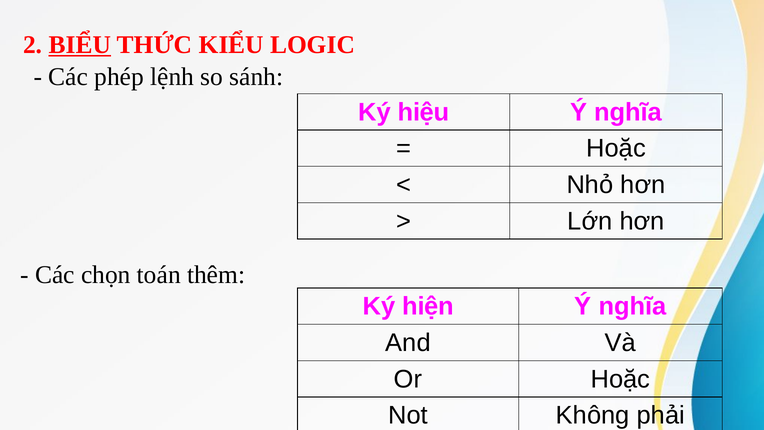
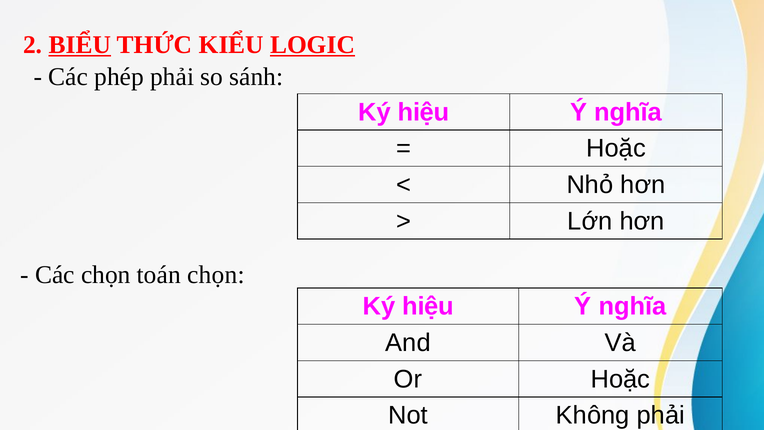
LOGIC underline: none -> present
phép lệnh: lệnh -> phải
toán thêm: thêm -> chọn
hiện at (428, 306): hiện -> hiệu
